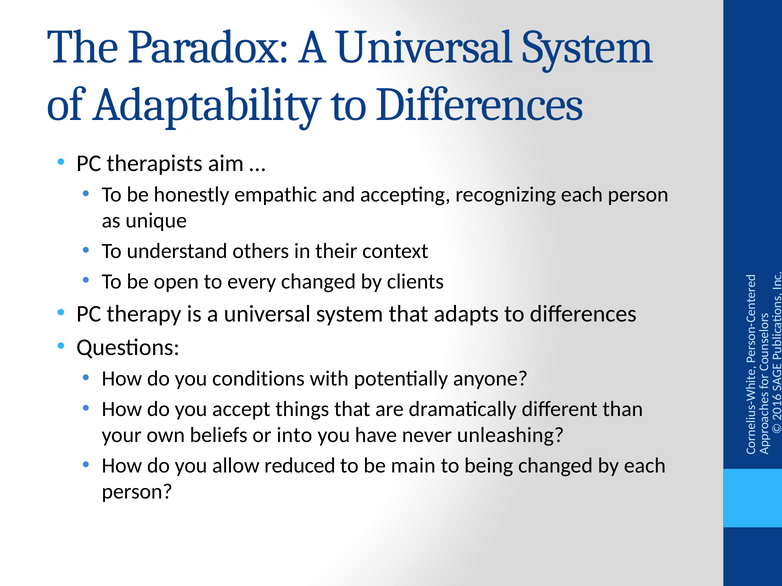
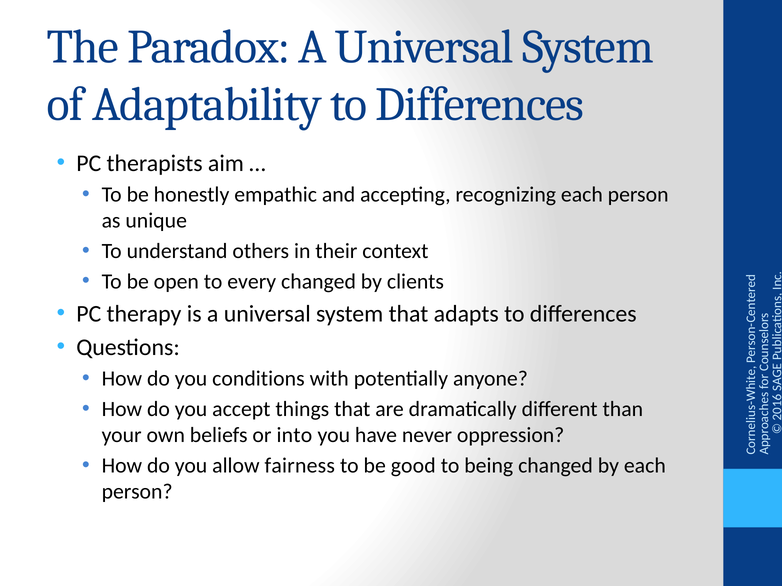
unleashing: unleashing -> oppression
reduced: reduced -> fairness
main: main -> good
